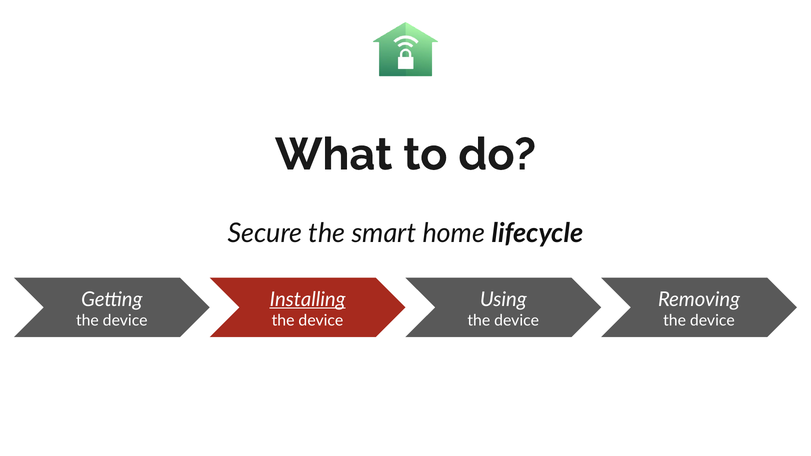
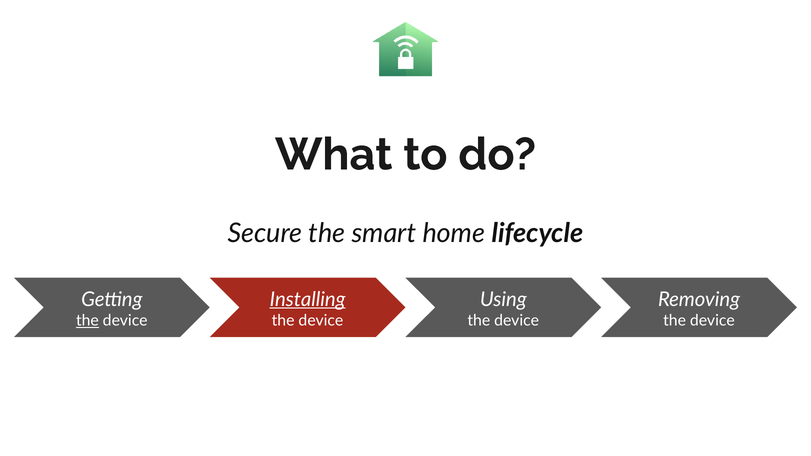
the at (87, 321) underline: none -> present
